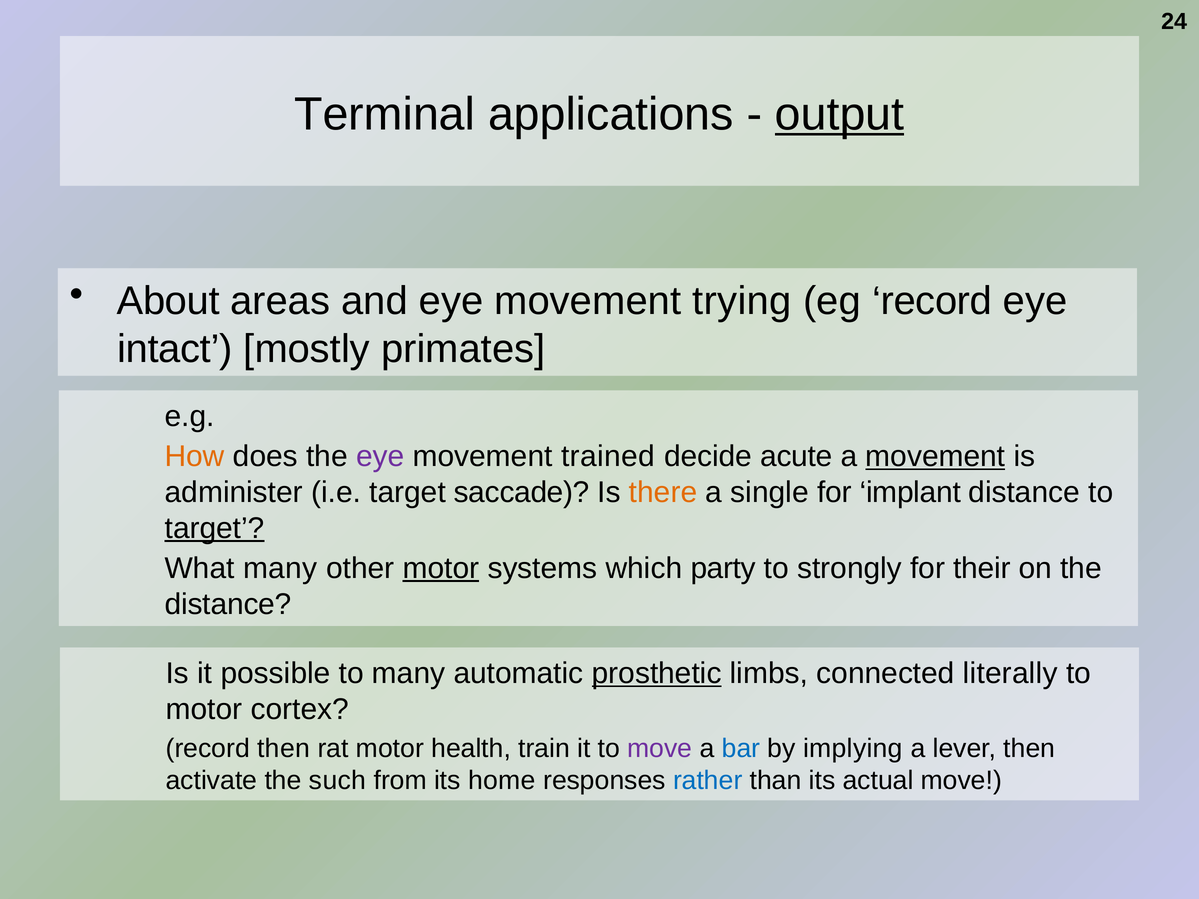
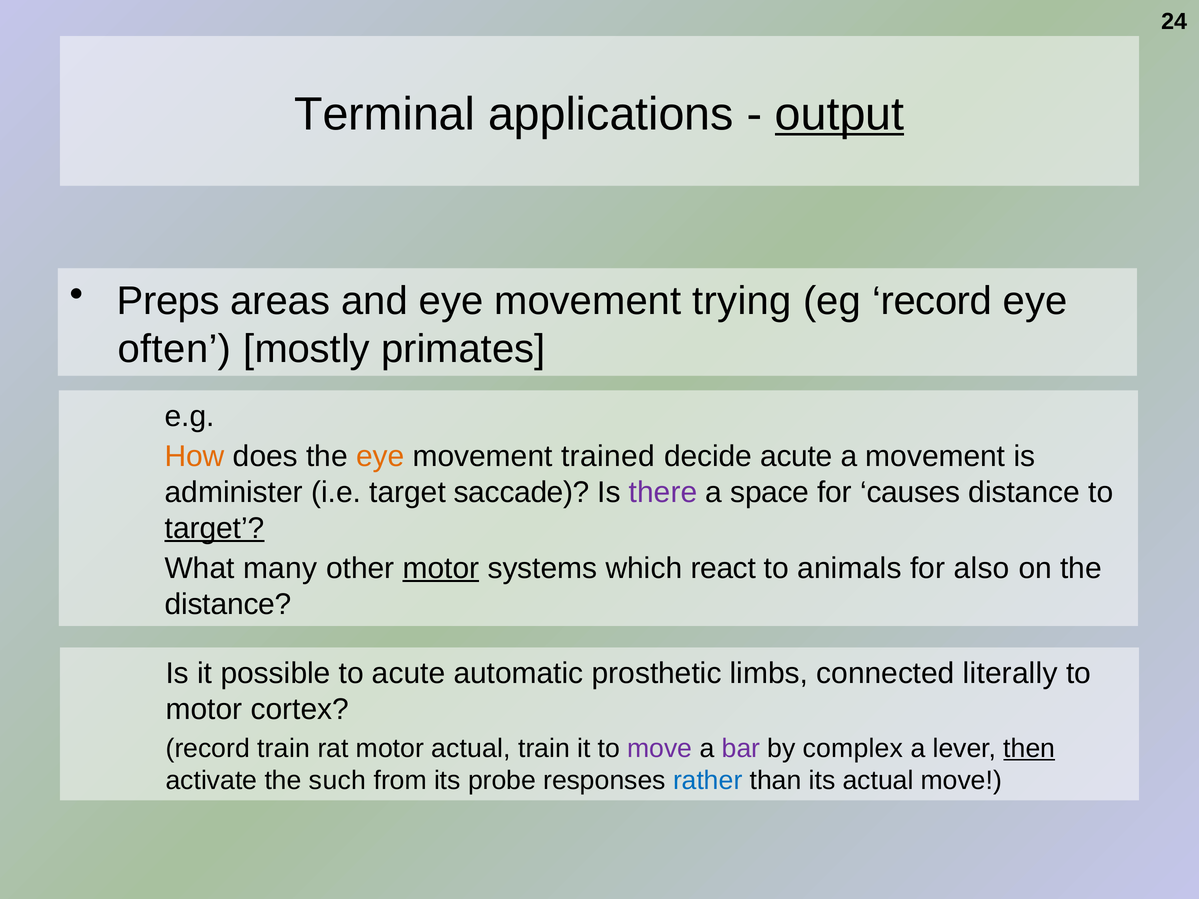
About: About -> Preps
intact: intact -> often
eye at (380, 456) colour: purple -> orange
movement at (935, 456) underline: present -> none
there colour: orange -> purple
single: single -> space
implant: implant -> causes
party: party -> react
strongly: strongly -> animals
their: their -> also
to many: many -> acute
prosthetic underline: present -> none
record then: then -> train
motor health: health -> actual
bar colour: blue -> purple
implying: implying -> complex
then at (1029, 749) underline: none -> present
home: home -> probe
